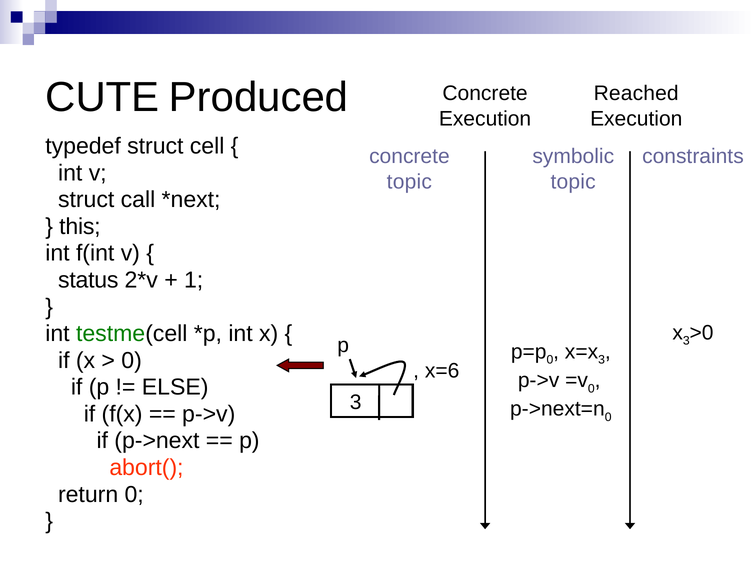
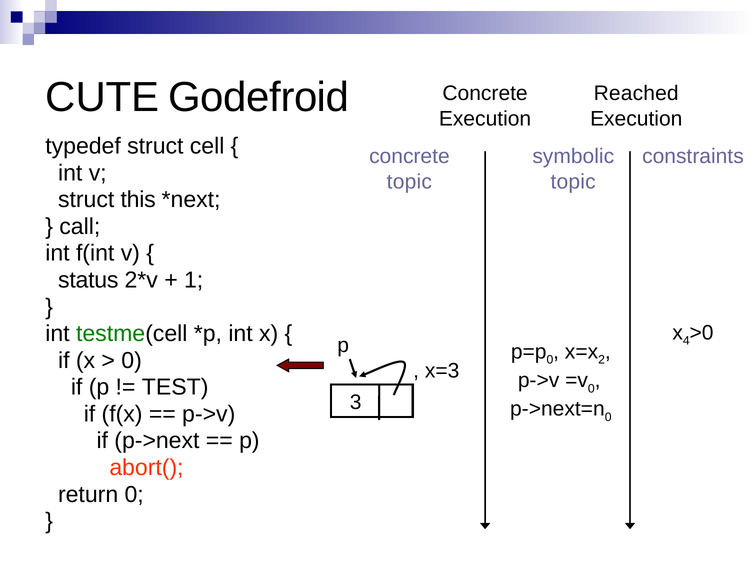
Produced: Produced -> Godefroid
call: call -> this
this: this -> call
x 3: 3 -> 4
3 at (602, 360): 3 -> 2
x=6: x=6 -> x=3
ELSE: ELSE -> TEST
